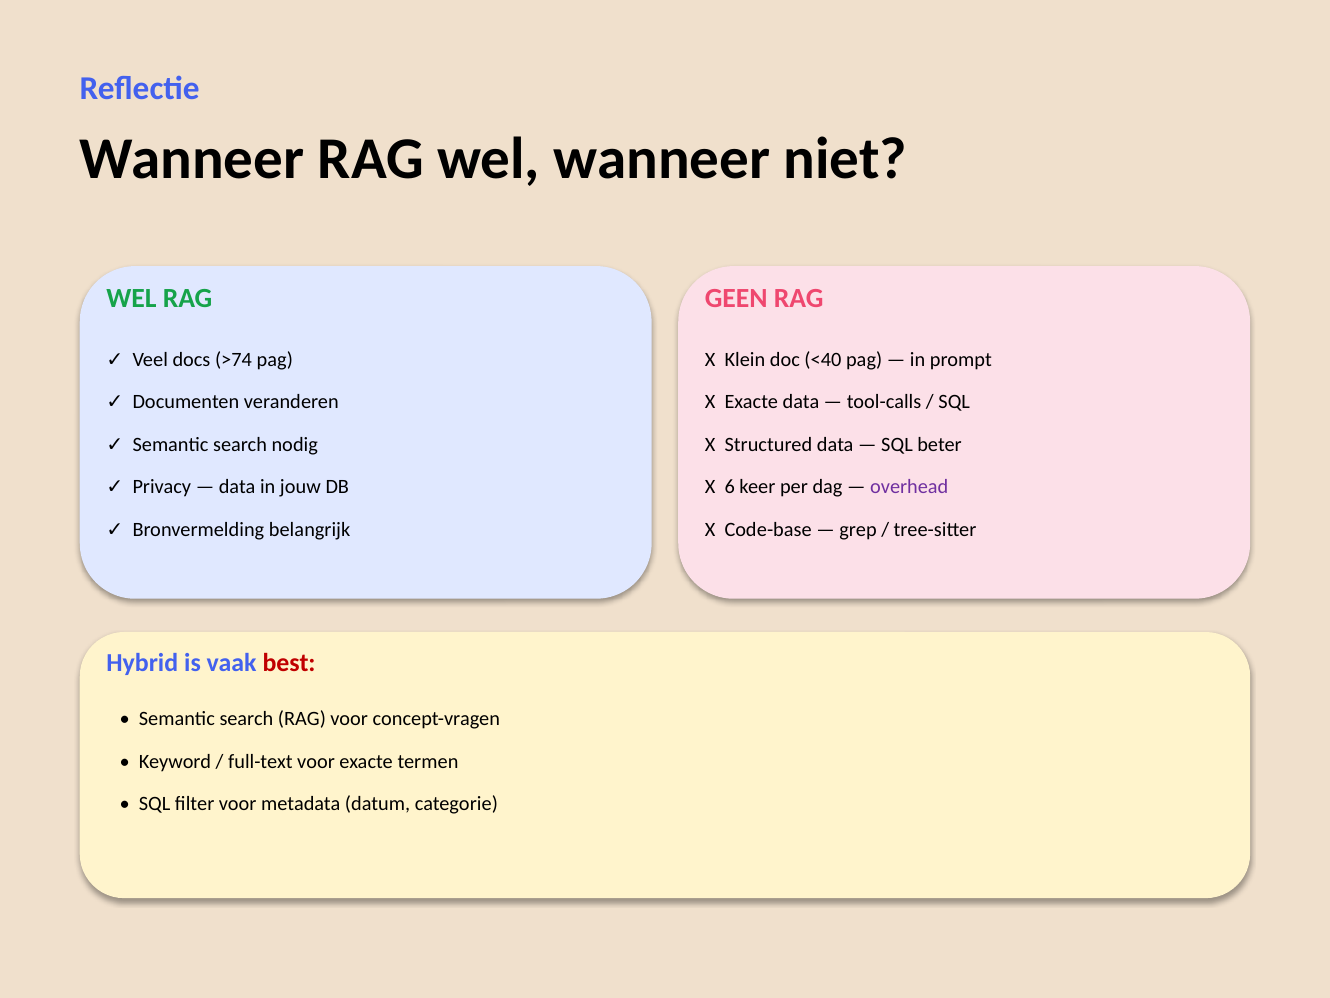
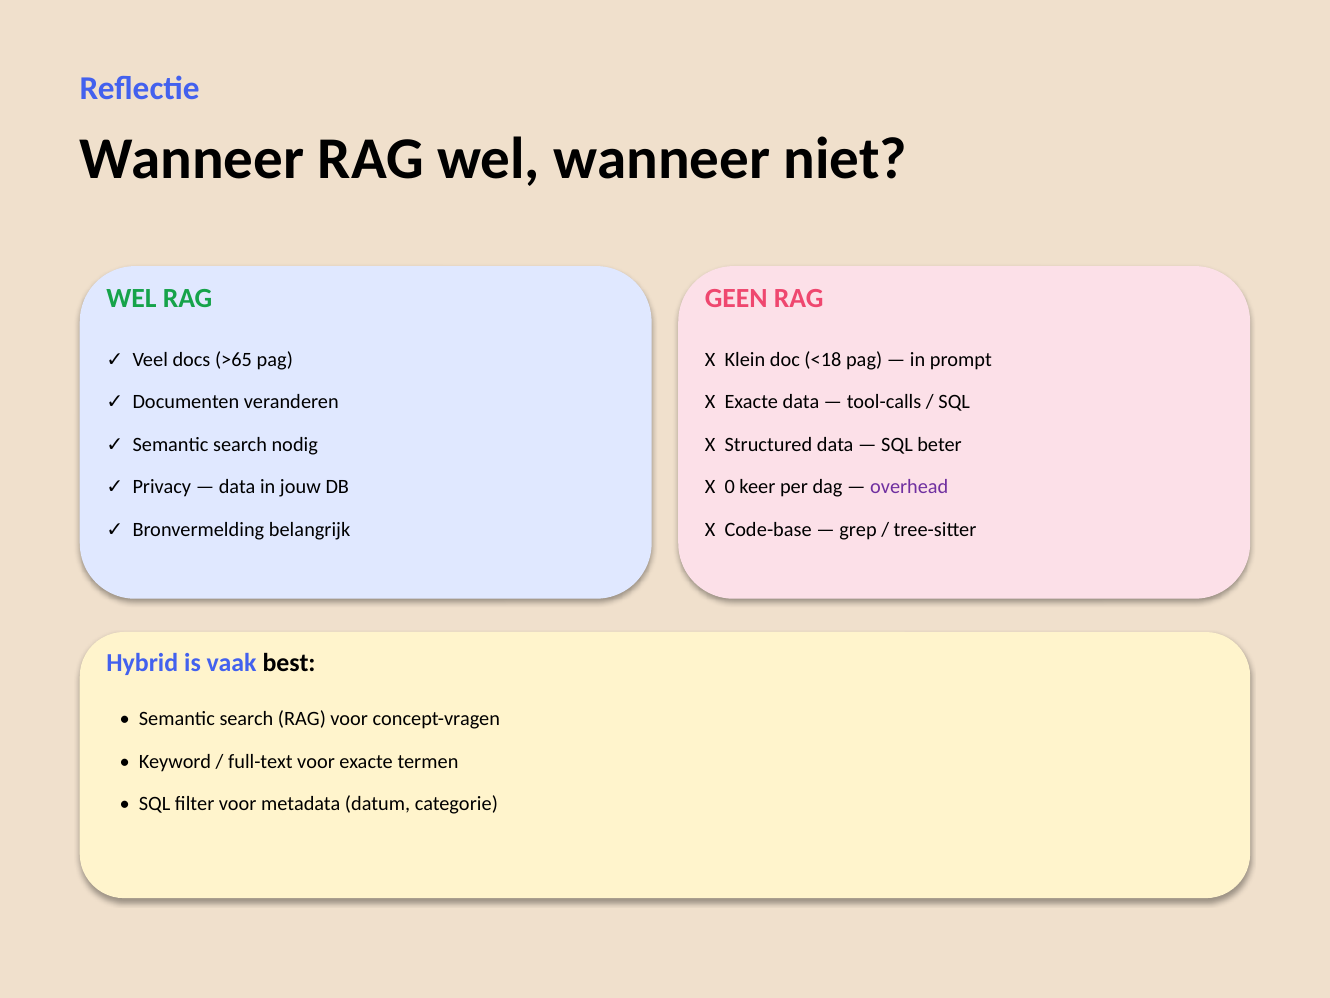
>74: >74 -> >65
<40: <40 -> <18
6: 6 -> 0
best colour: red -> black
